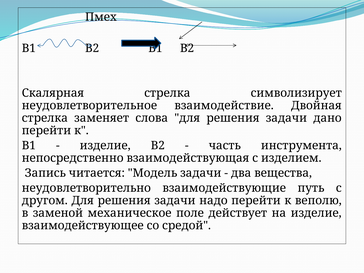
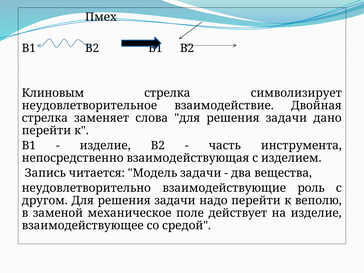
Скалярная: Скалярная -> Клиновым
путь: путь -> роль
